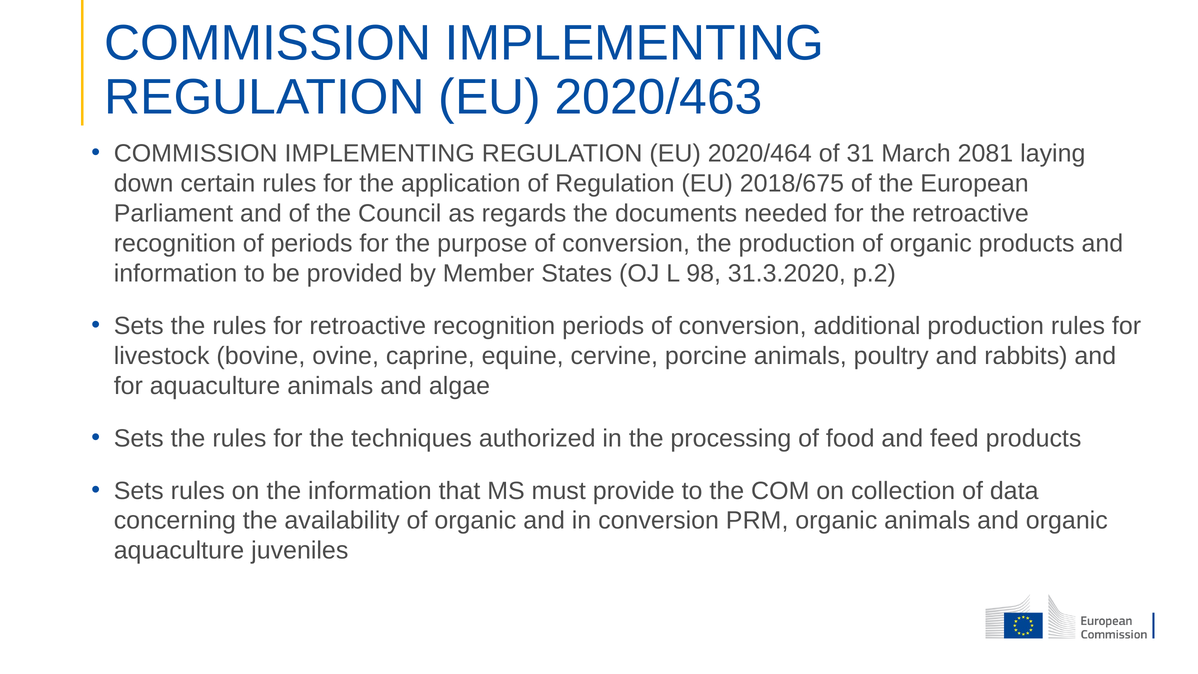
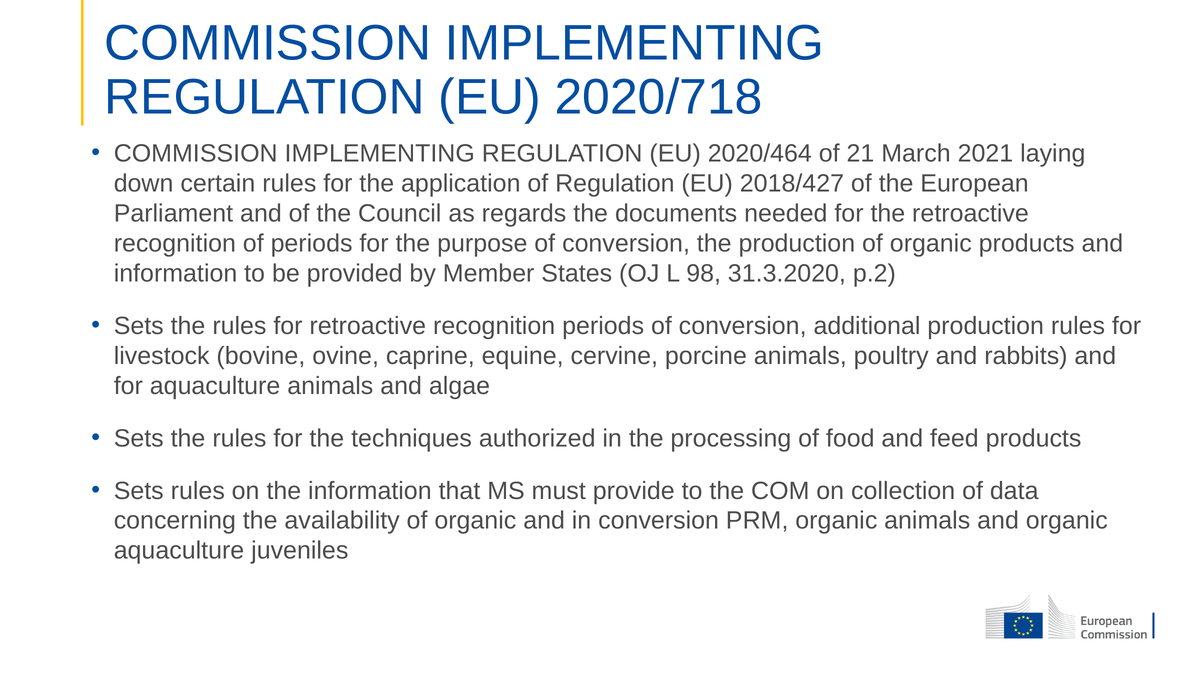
2020/463: 2020/463 -> 2020/718
31: 31 -> 21
2081: 2081 -> 2021
2018/675: 2018/675 -> 2018/427
